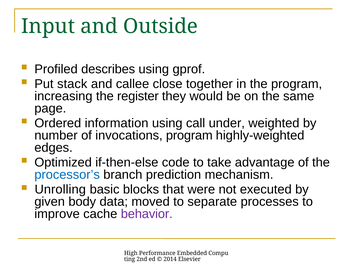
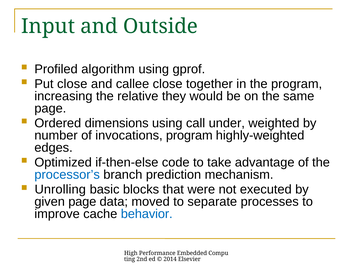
describes: describes -> algorithm
Put stack: stack -> close
register: register -> relative
information: information -> dimensions
given body: body -> page
behavior colour: purple -> blue
